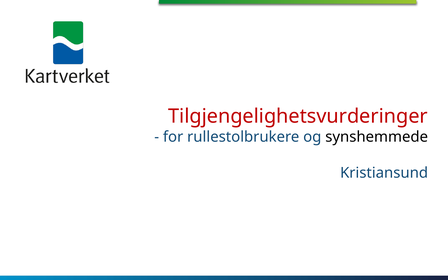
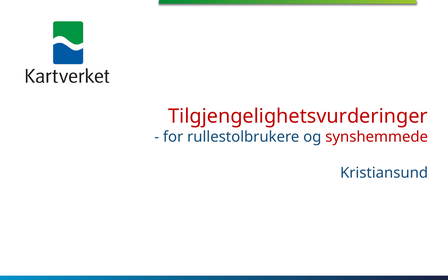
synshemmede colour: black -> red
